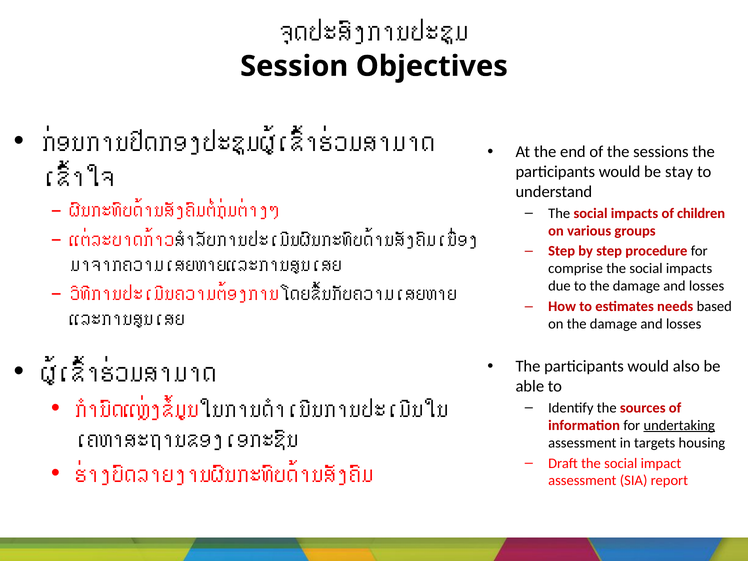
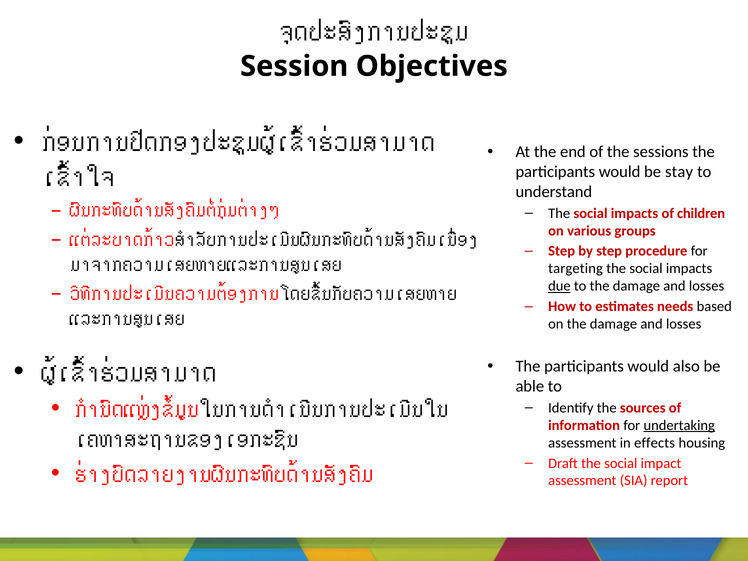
comprise: comprise -> targeting
due underline: none -> present
targets: targets -> effects
